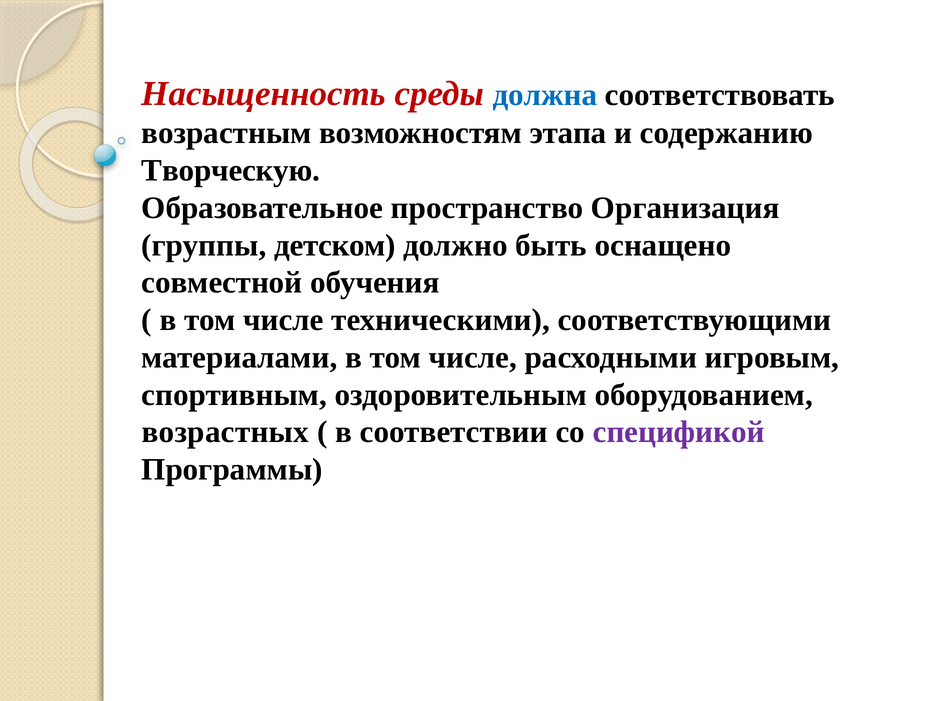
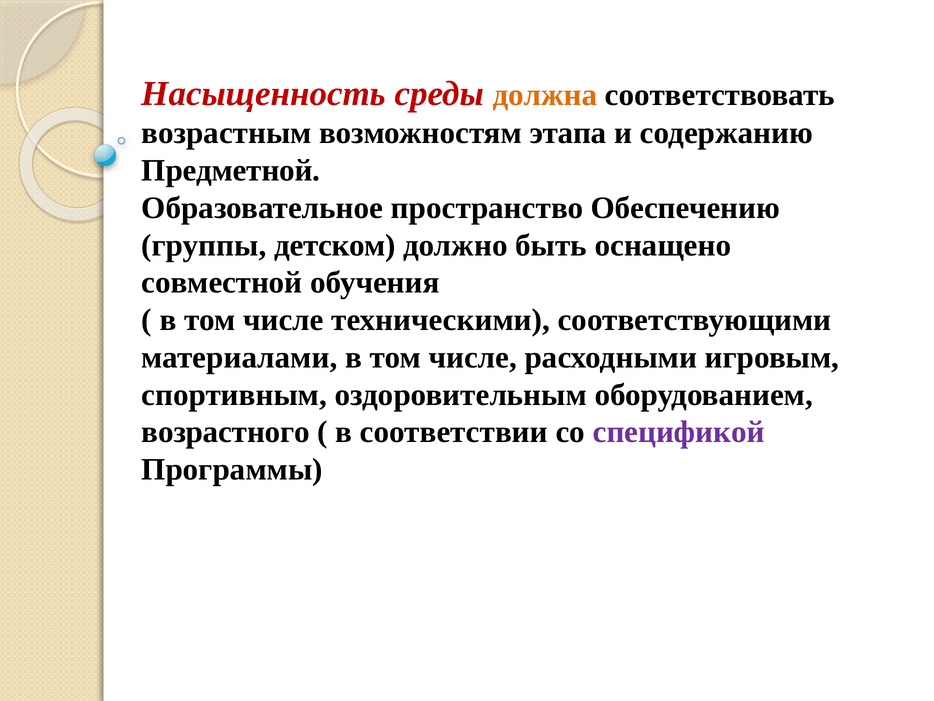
должна colour: blue -> orange
Творческую: Творческую -> Предметной
Организация: Организация -> Обеспечению
возрастных: возрастных -> возрастного
